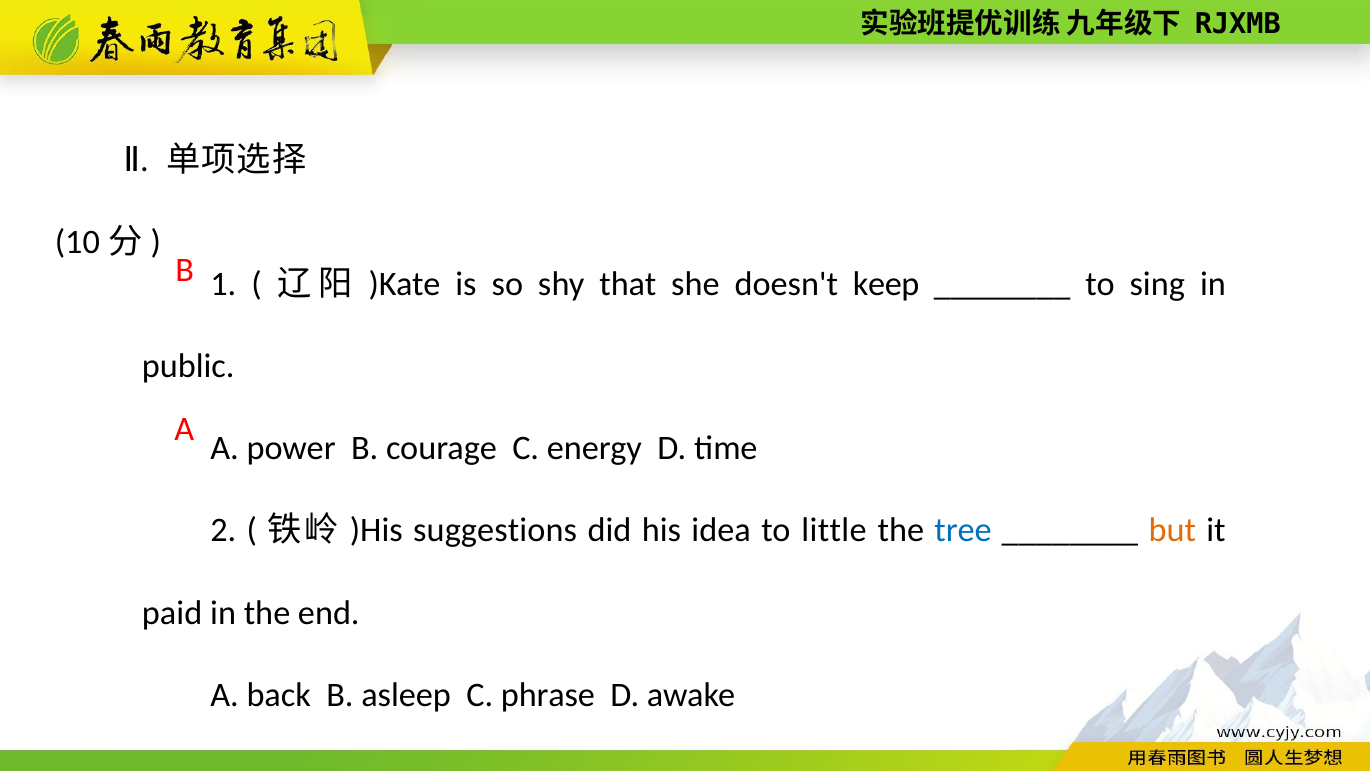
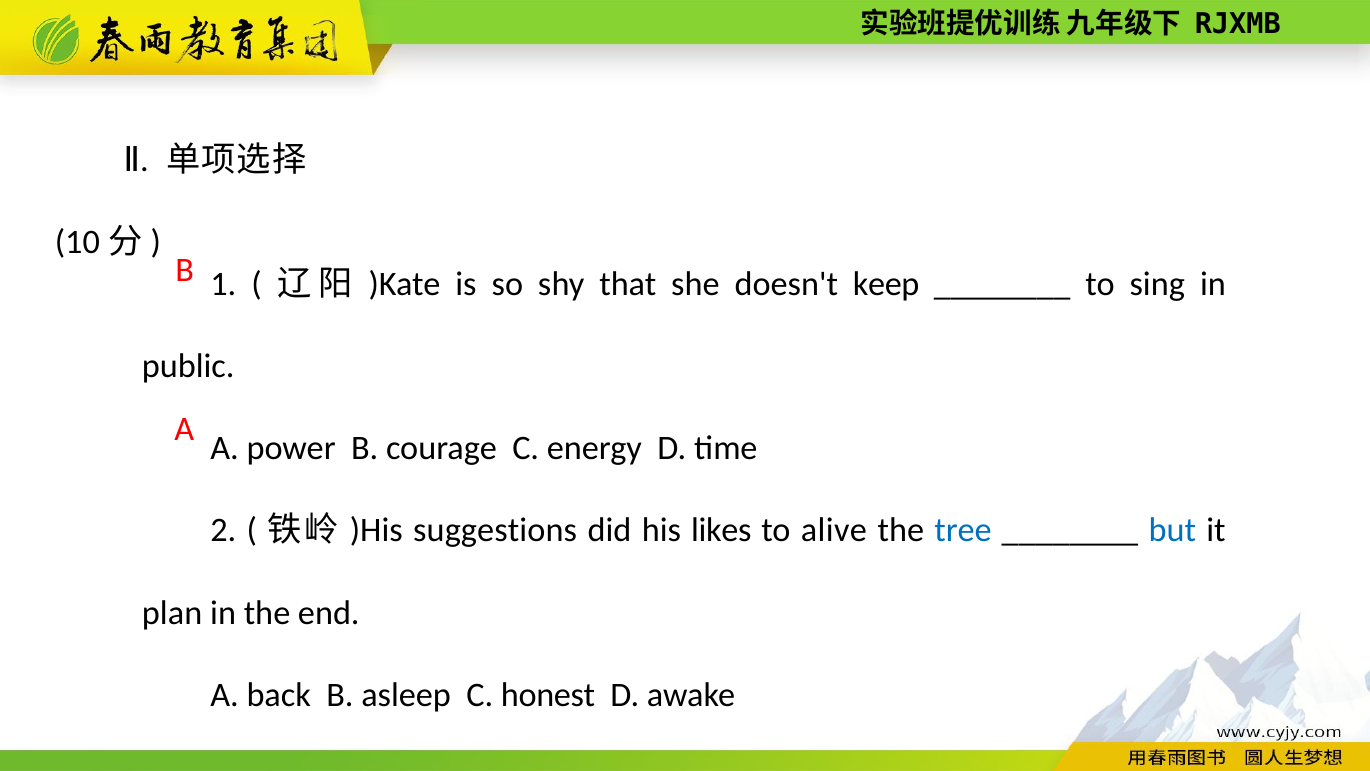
idea: idea -> likes
little: little -> alive
but colour: orange -> blue
paid: paid -> plan
phrase: phrase -> honest
